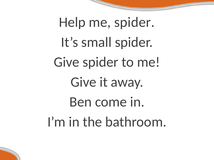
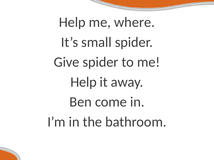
me spider: spider -> where
Give at (83, 82): Give -> Help
